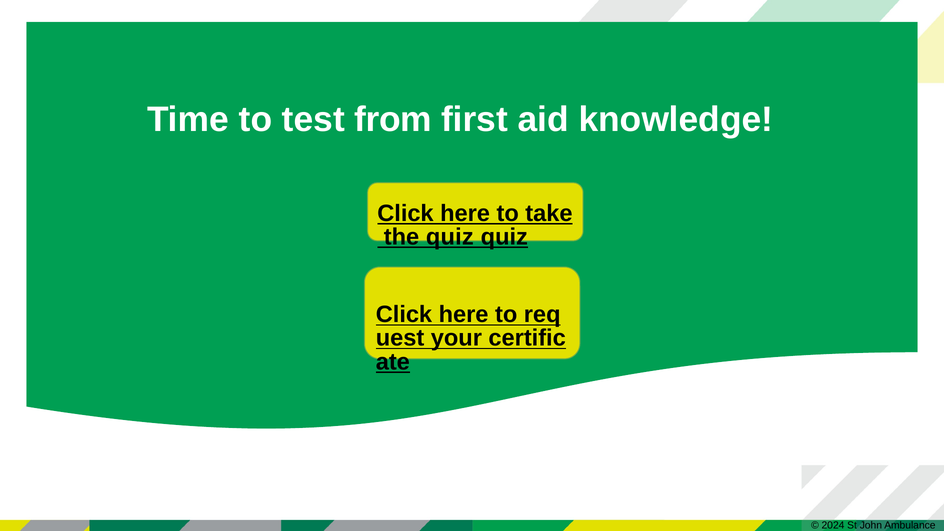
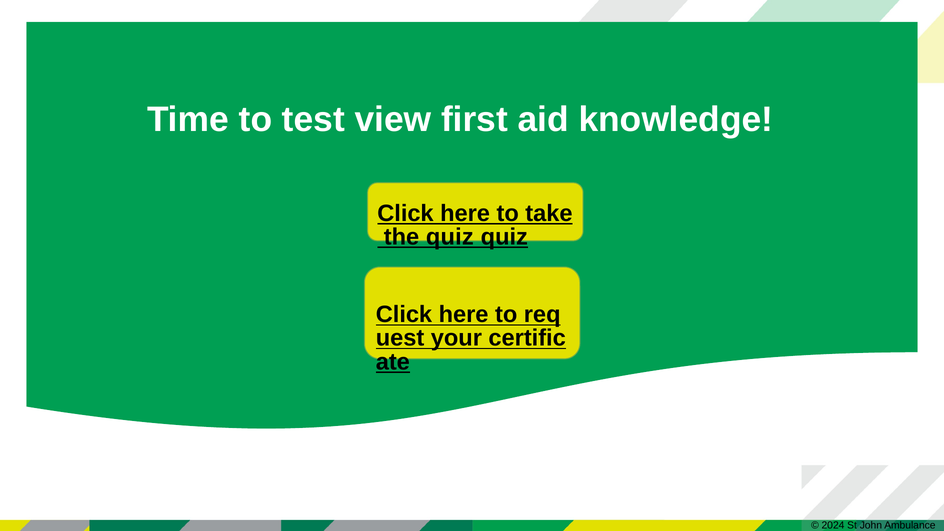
from: from -> view
